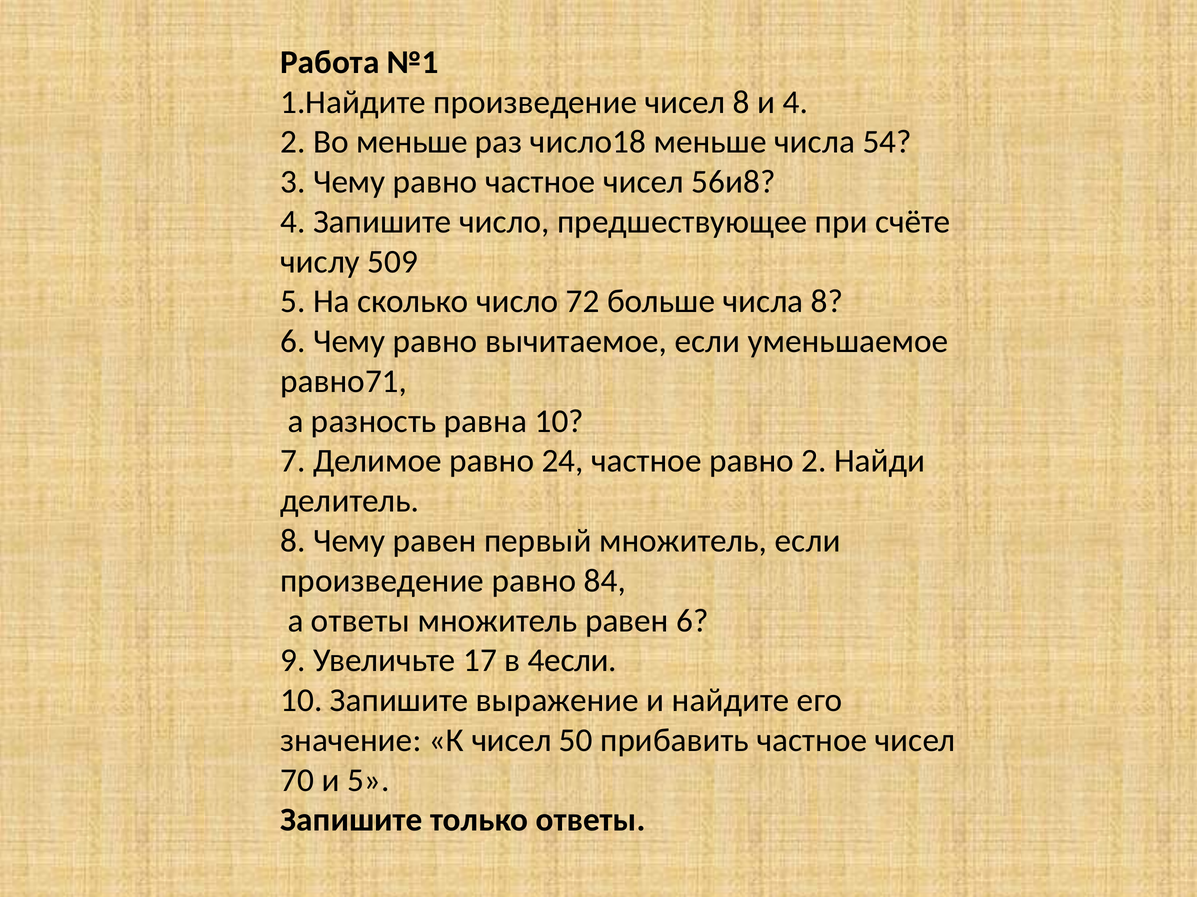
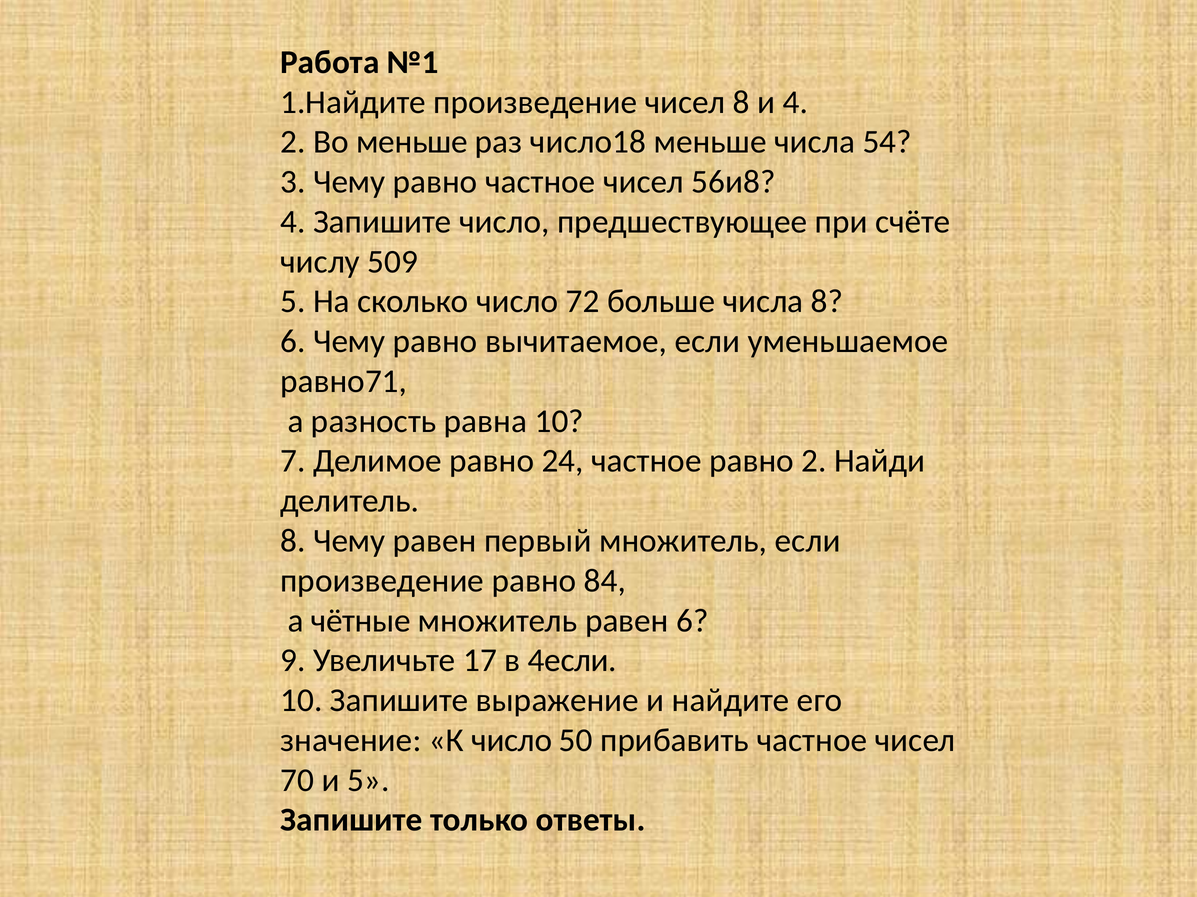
а ответы: ответы -> чётные
К чисел: чисел -> число
